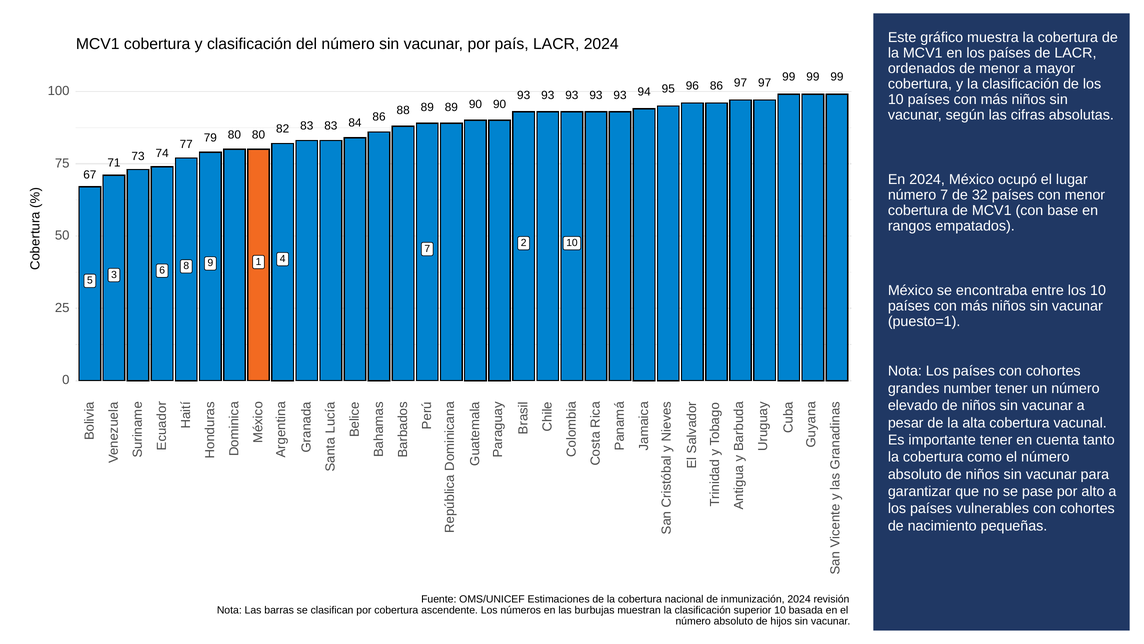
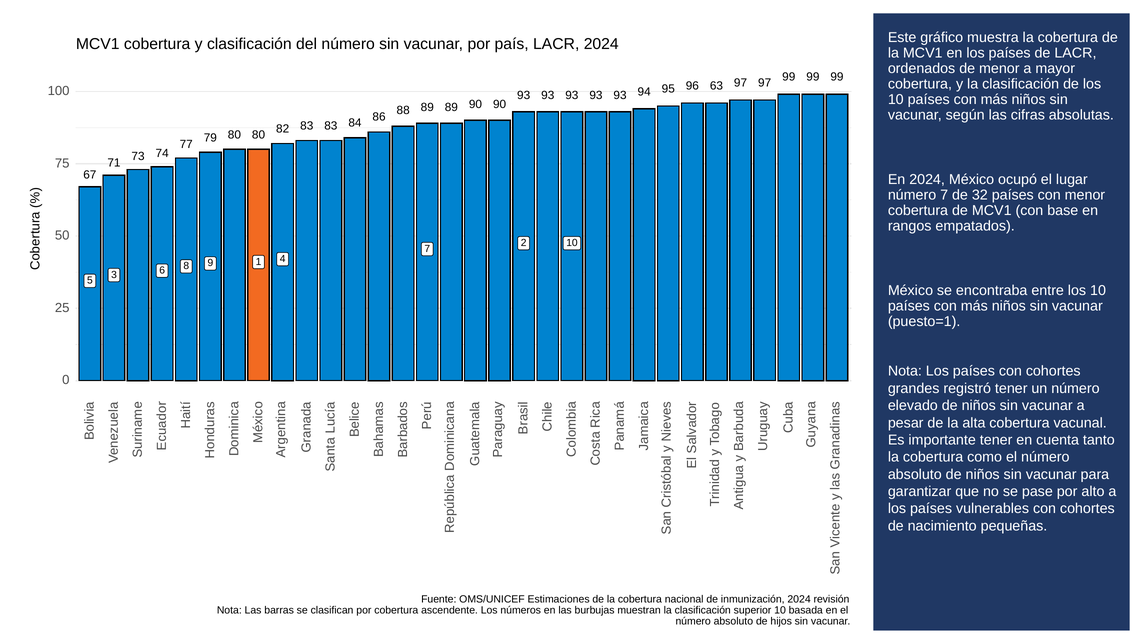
96 86: 86 -> 63
number: number -> registró
